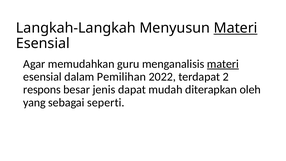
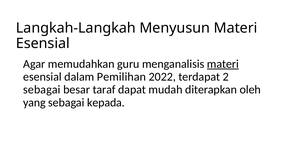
Materi at (236, 28) underline: present -> none
respons at (42, 90): respons -> sebagai
jenis: jenis -> taraf
seperti: seperti -> kepada
